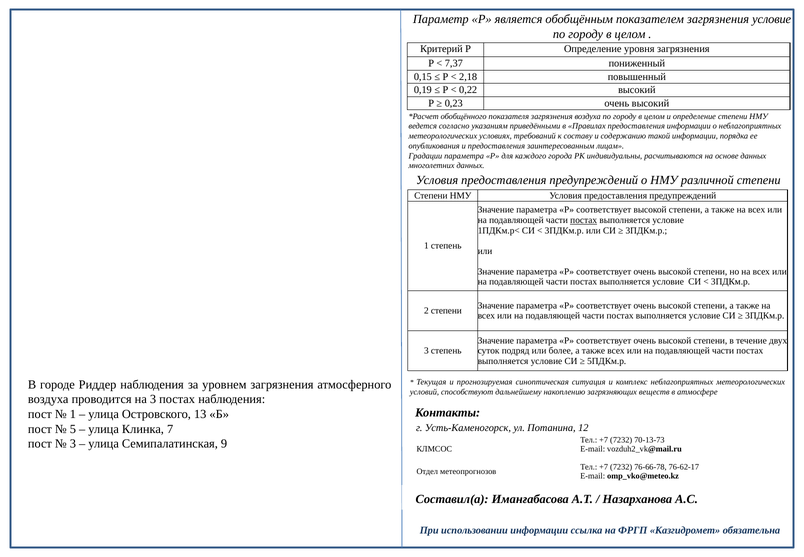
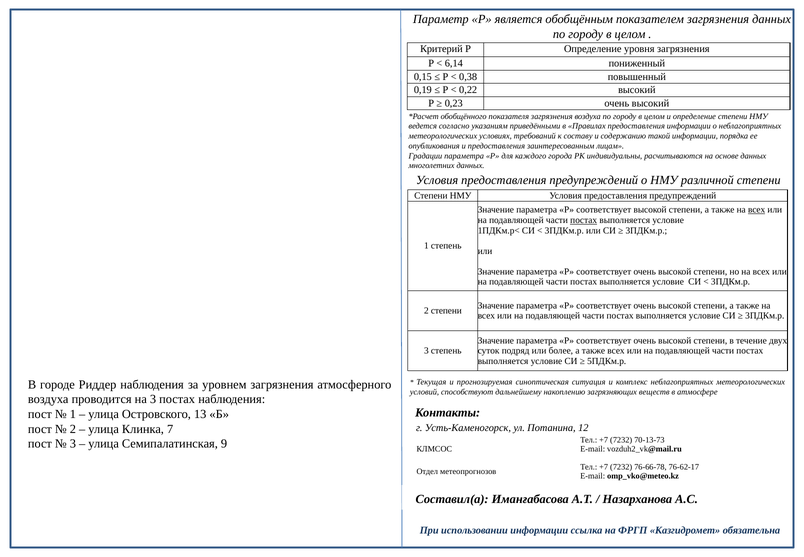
загрязнения условие: условие -> данных
7,37: 7,37 -> 6,14
2,18: 2,18 -> 0,38
всех at (757, 210) underline: none -> present
5 at (73, 429): 5 -> 2
